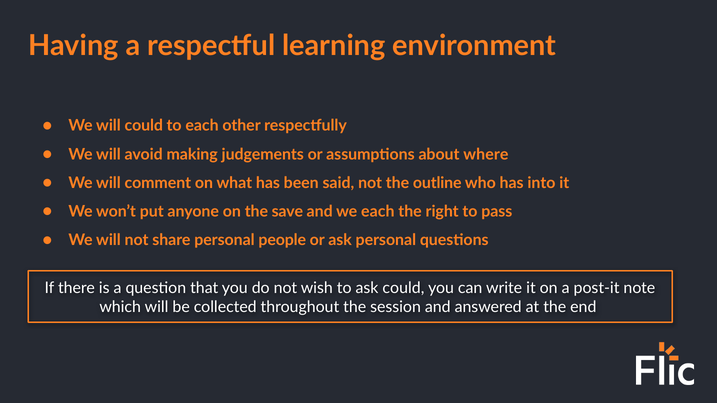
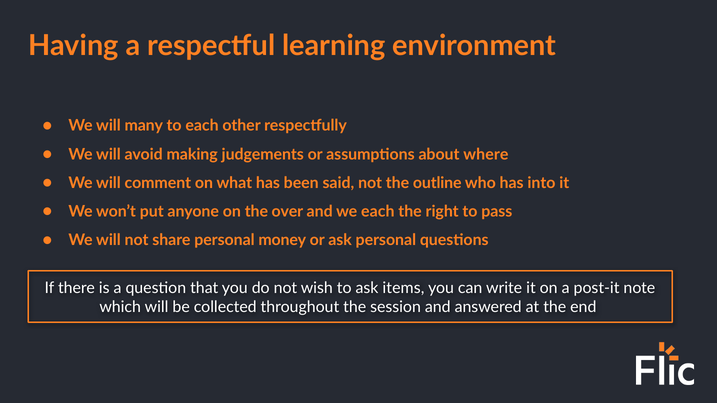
will could: could -> many
save: save -> over
people: people -> money
ask could: could -> items
